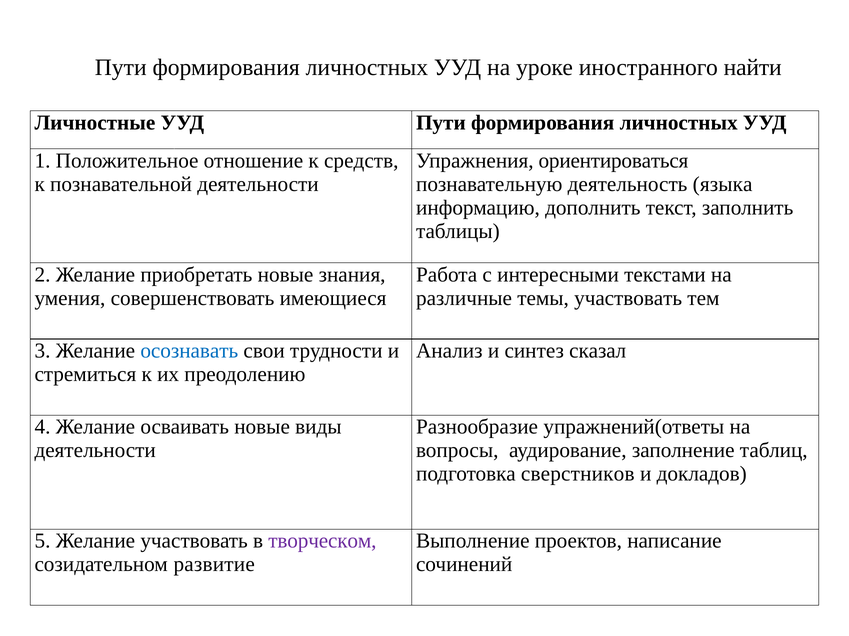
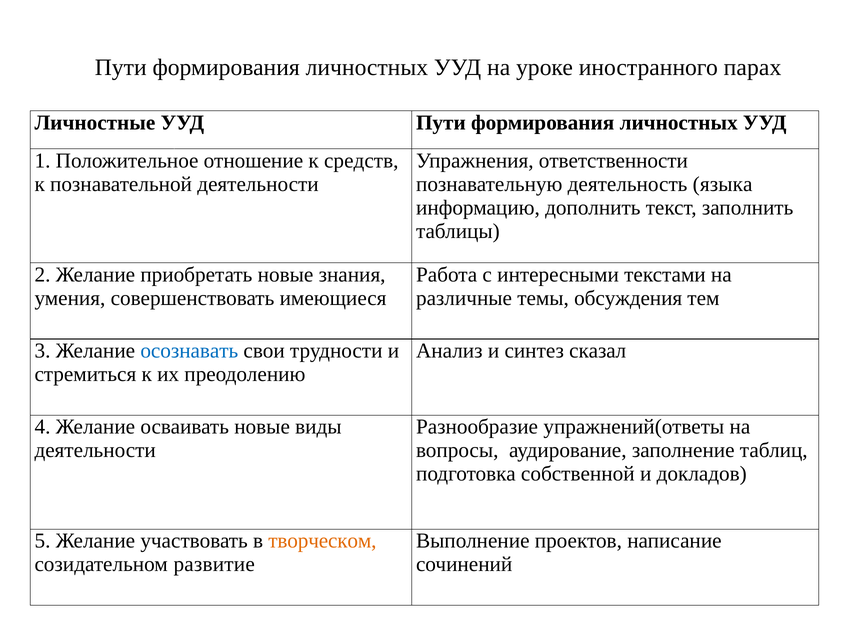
найти: найти -> парах
ориентироваться: ориентироваться -> ответственности
темы участвовать: участвовать -> обсуждения
сверстников: сверстников -> собственной
творческом colour: purple -> orange
